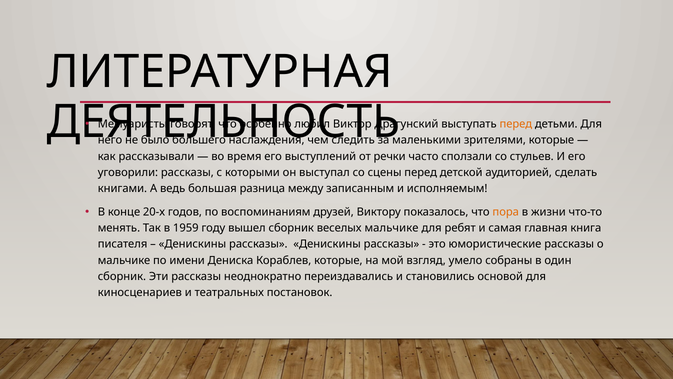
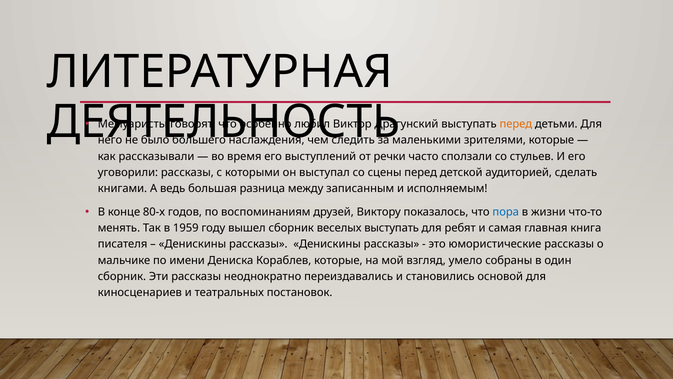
20-х: 20-х -> 80-х
пора colour: orange -> blue
веселых мальчике: мальчике -> выступать
